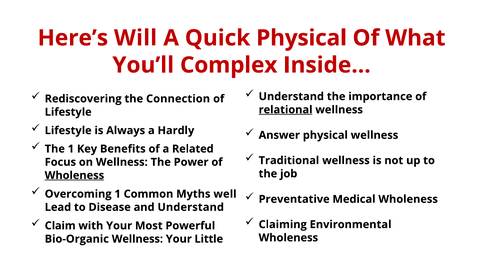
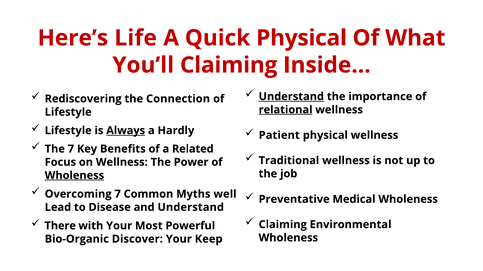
Will: Will -> Life
You’ll Complex: Complex -> Claiming
Understand at (291, 97) underline: none -> present
Always underline: none -> present
Answer: Answer -> Patient
The 1: 1 -> 7
Overcoming 1: 1 -> 7
Claim: Claim -> There
Bio-Organic Wellness: Wellness -> Discover
Little: Little -> Keep
